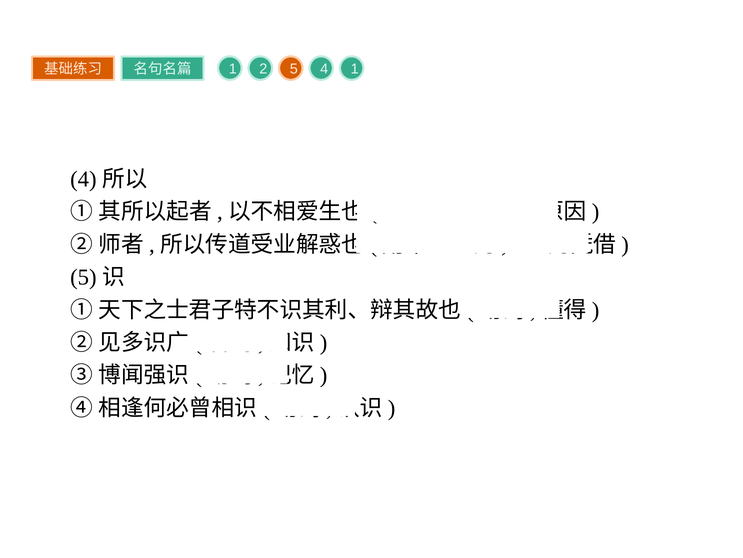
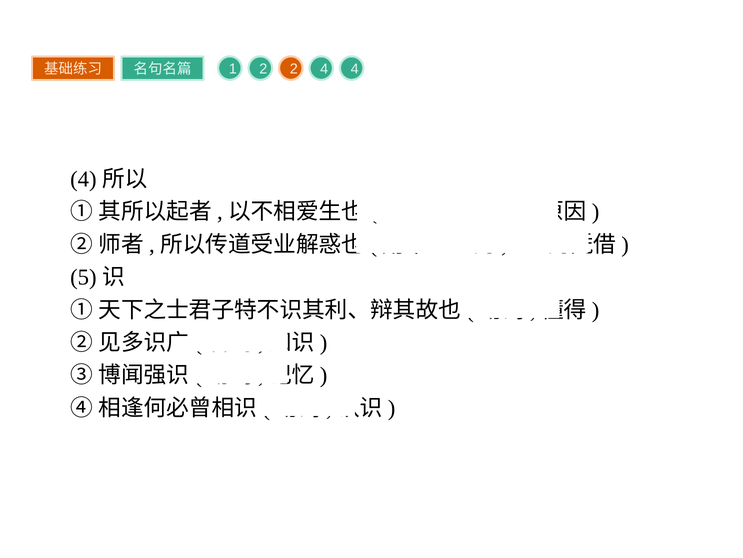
2 5: 5 -> 2
4 1: 1 -> 4
